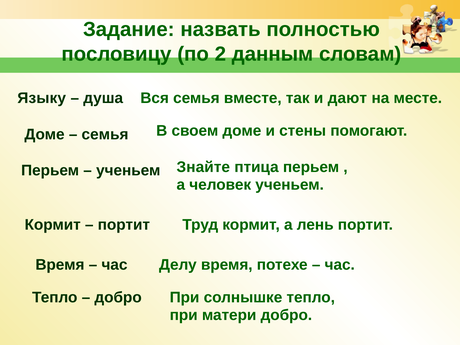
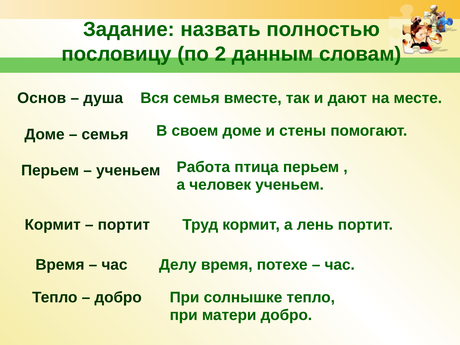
Языку: Языку -> Основ
Знайте: Знайте -> Работа
